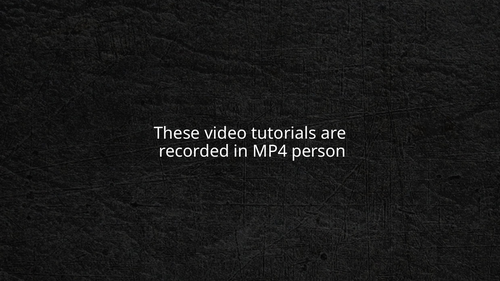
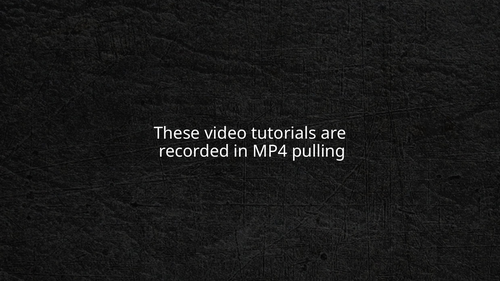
person: person -> pulling
